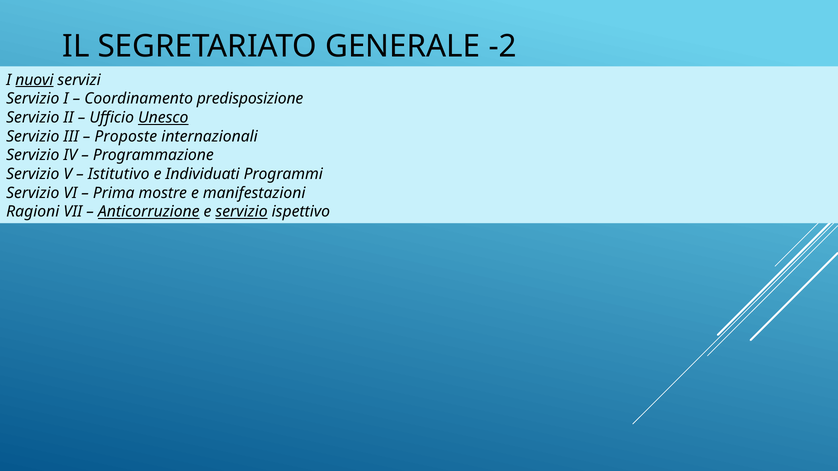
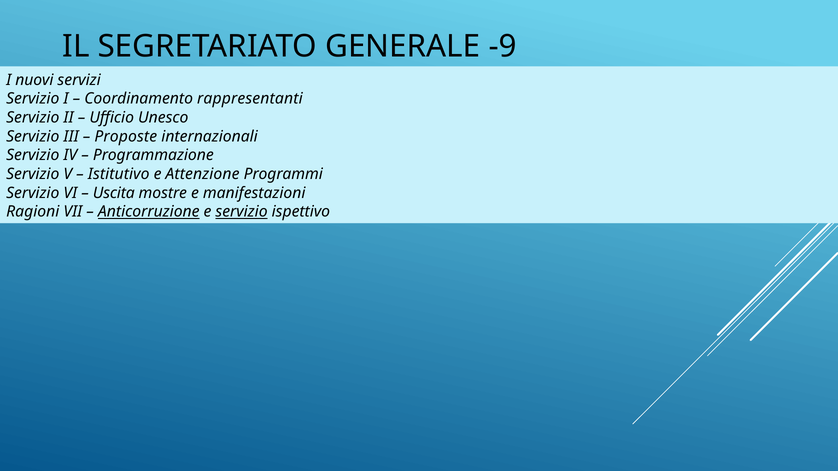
-2: -2 -> -9
nuovi underline: present -> none
predisposizione: predisposizione -> rappresentanti
Unesco underline: present -> none
Individuati: Individuati -> Attenzione
Prima: Prima -> Uscita
